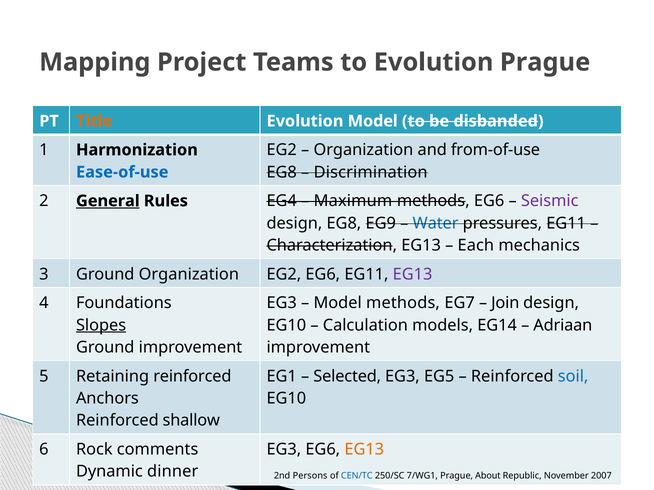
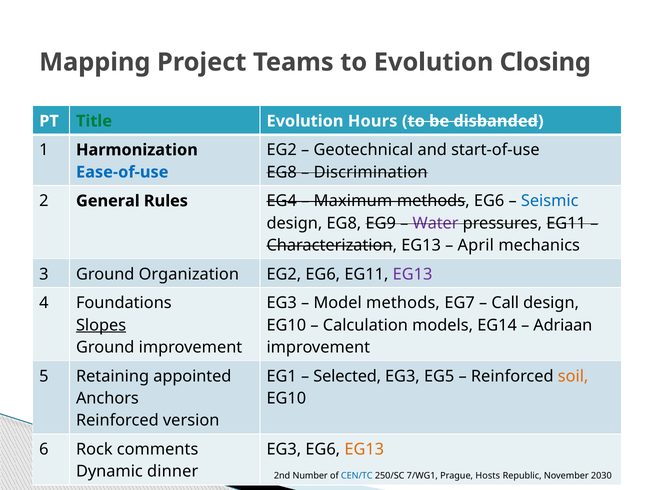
Evolution Prague: Prague -> Closing
Title colour: orange -> green
Evolution Model: Model -> Hours
Organization at (363, 150): Organization -> Geotechnical
from-of-use: from-of-use -> start-of-use
General underline: present -> none
Seismic colour: purple -> blue
Water colour: blue -> purple
Each: Each -> April
Join: Join -> Call
Retaining reinforced: reinforced -> appointed
soil colour: blue -> orange
shallow: shallow -> version
Persons: Persons -> Number
About: About -> Hosts
2007: 2007 -> 2030
